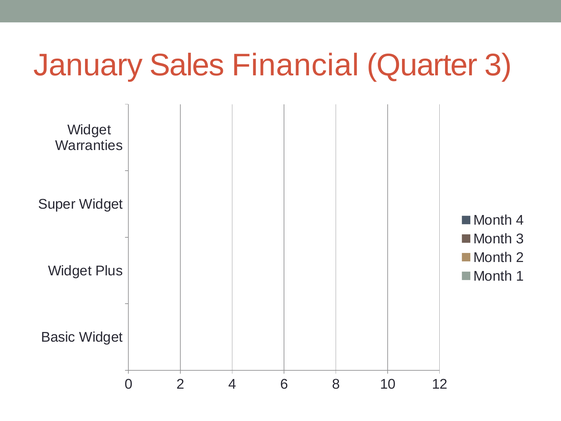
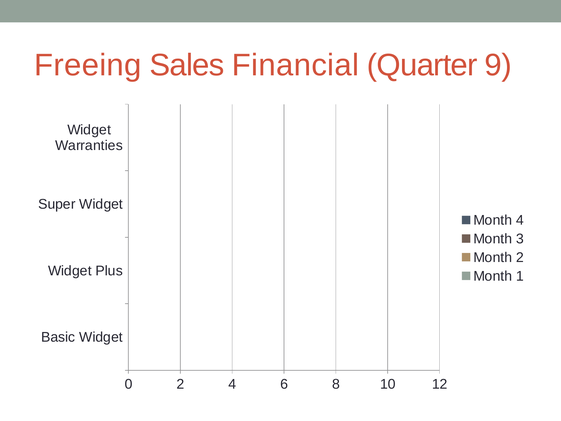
January: January -> Freeing
Quarter 3: 3 -> 9
